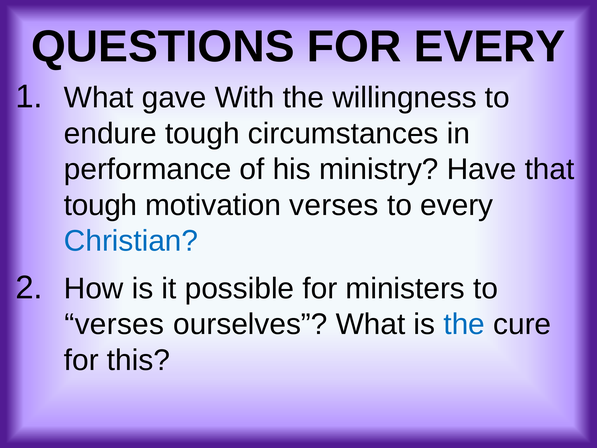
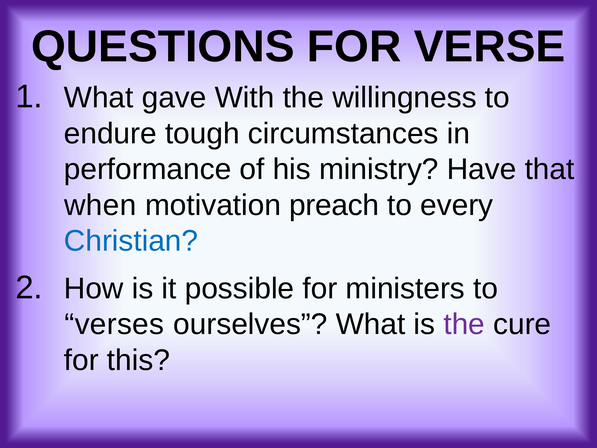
FOR EVERY: EVERY -> VERSE
tough at (101, 205): tough -> when
motivation verses: verses -> preach
the at (464, 324) colour: blue -> purple
